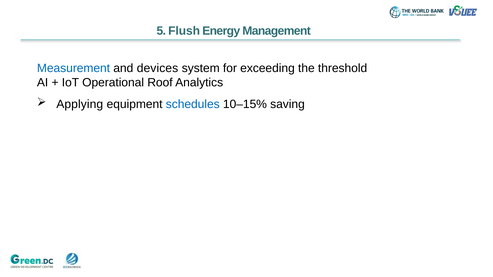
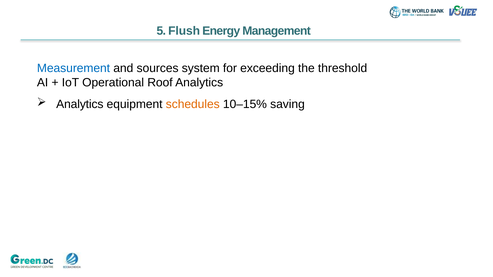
devices: devices -> sources
Applying at (80, 104): Applying -> Analytics
schedules colour: blue -> orange
